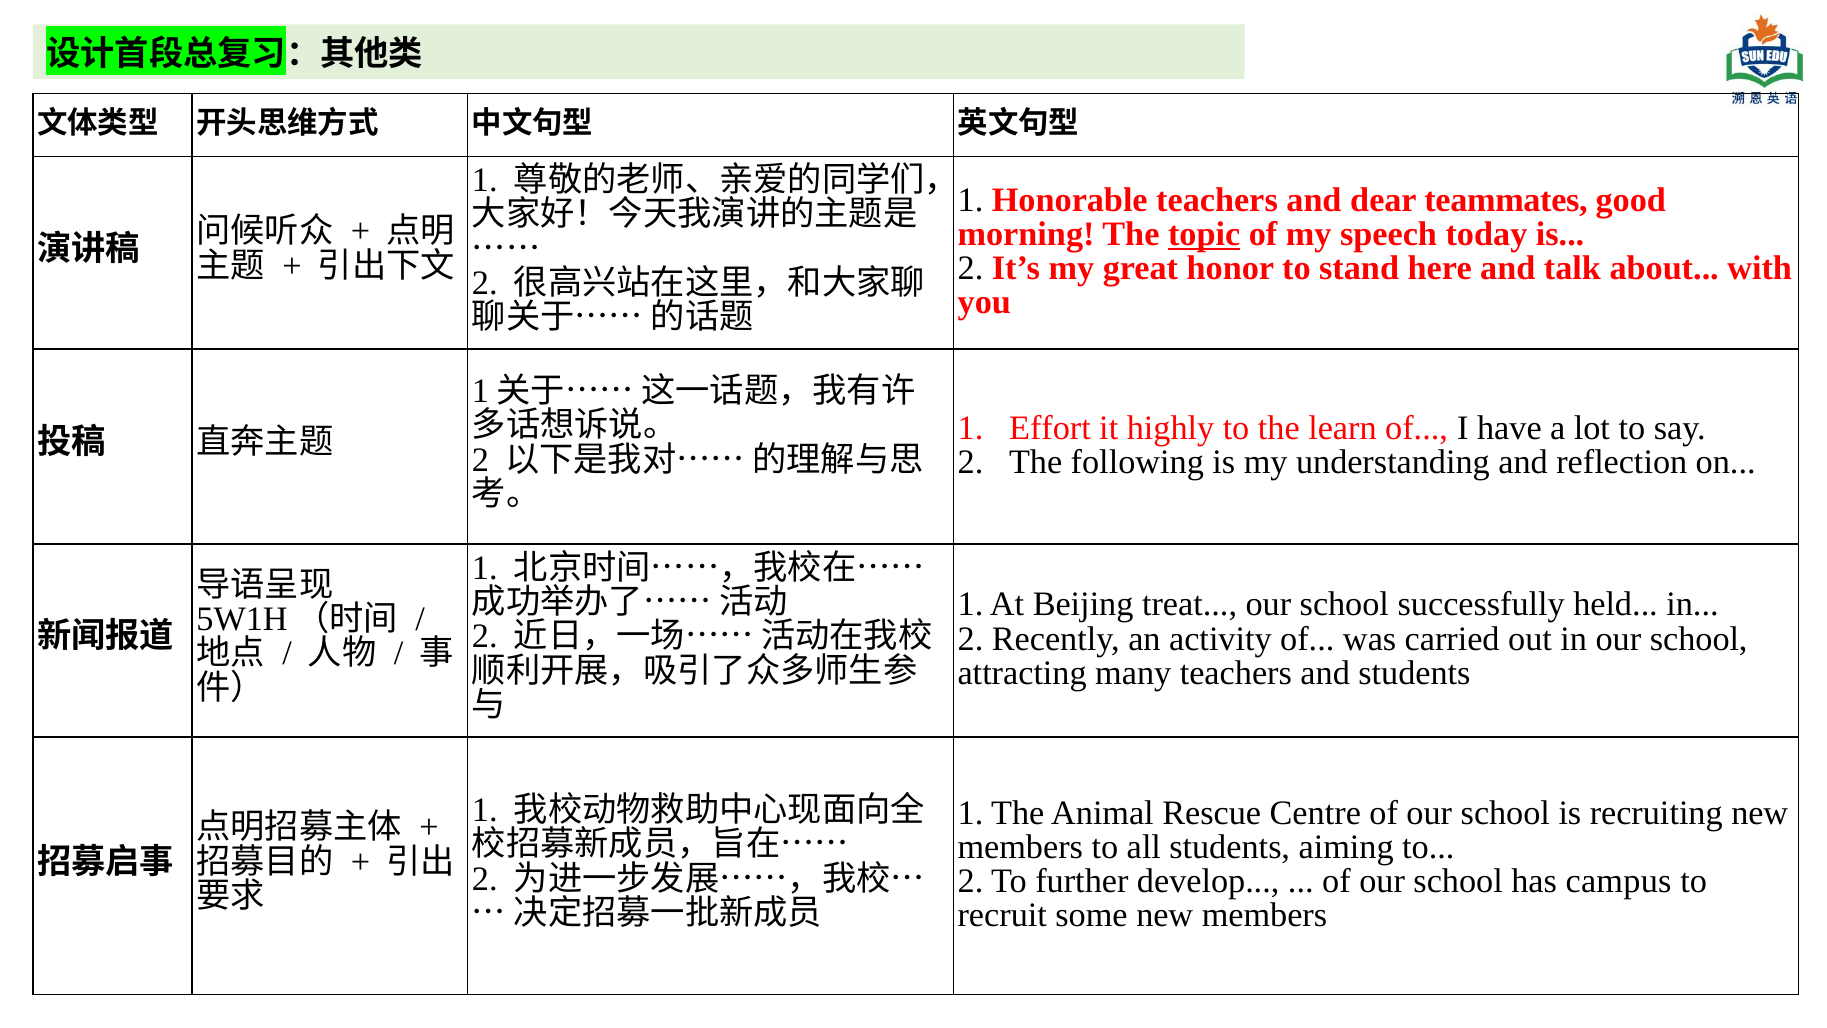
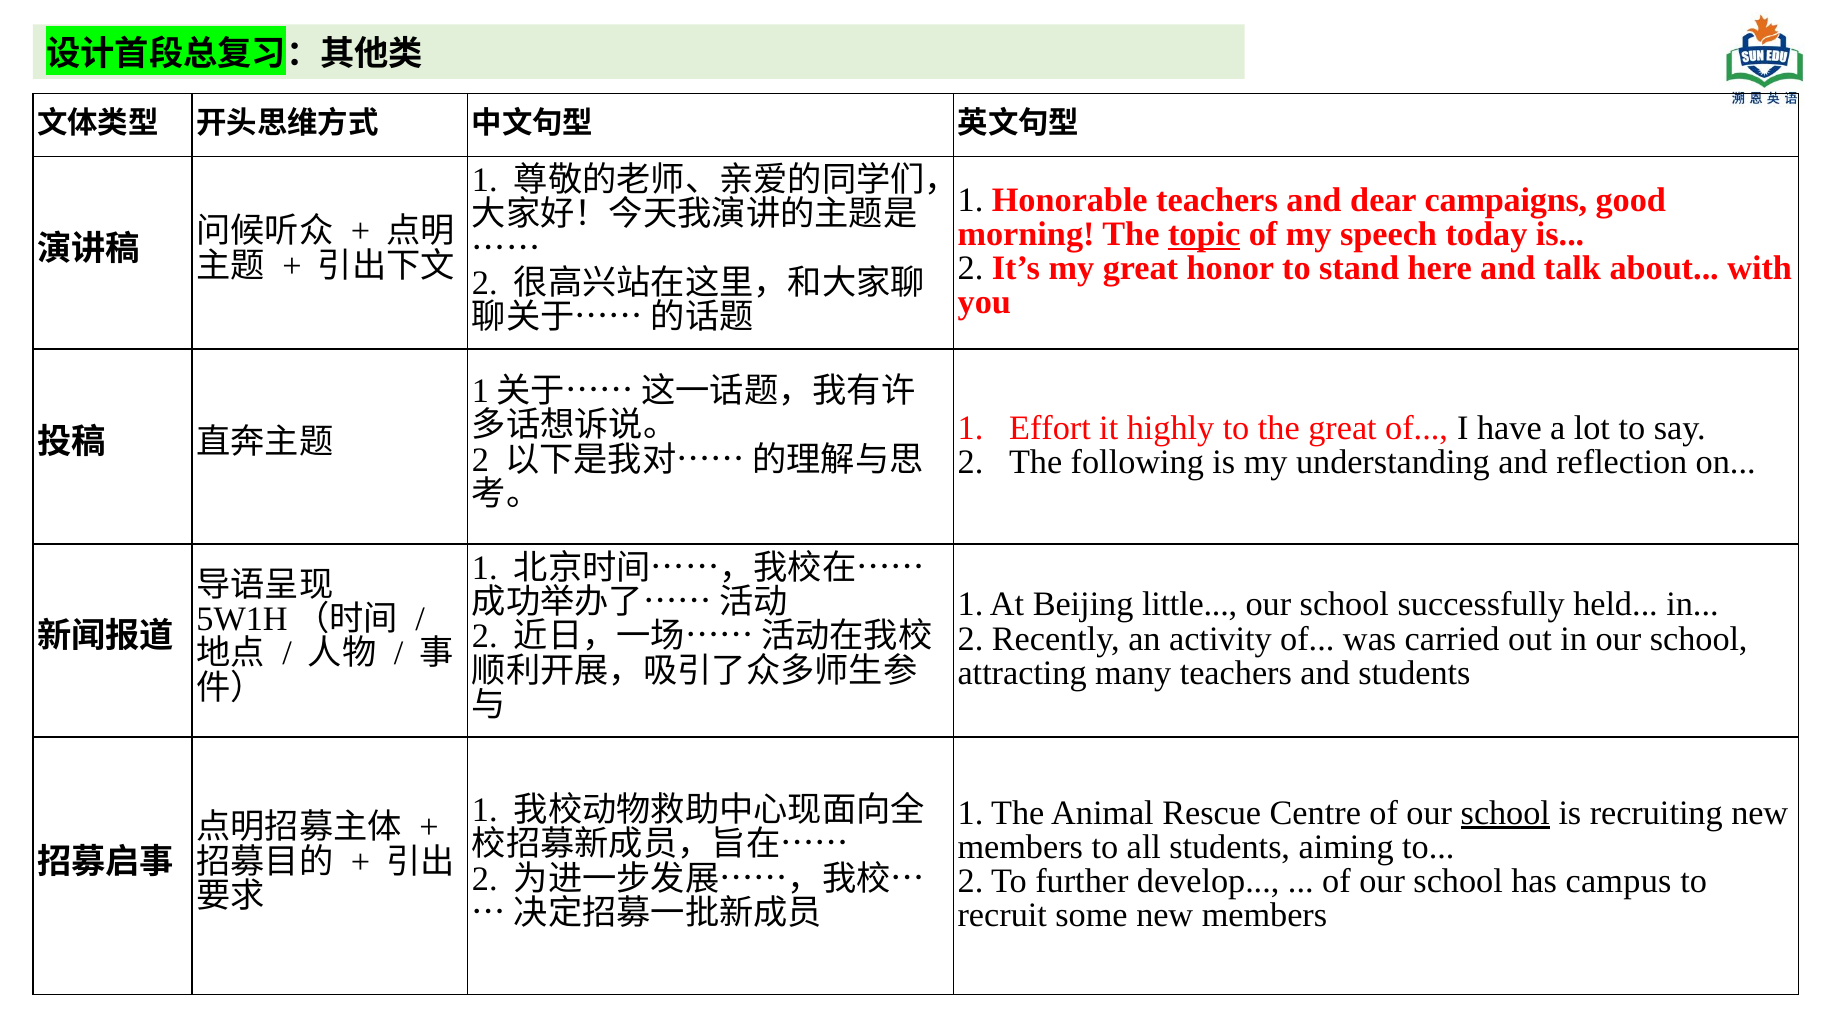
teammates: teammates -> campaigns
the learn: learn -> great
treat: treat -> little
school at (1505, 813) underline: none -> present
